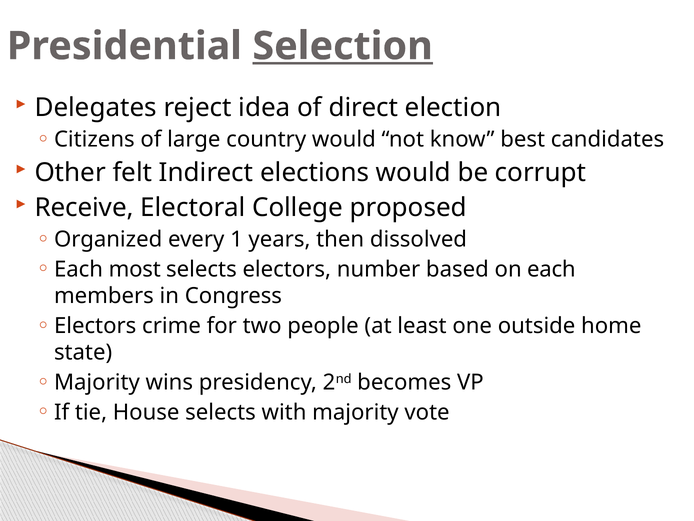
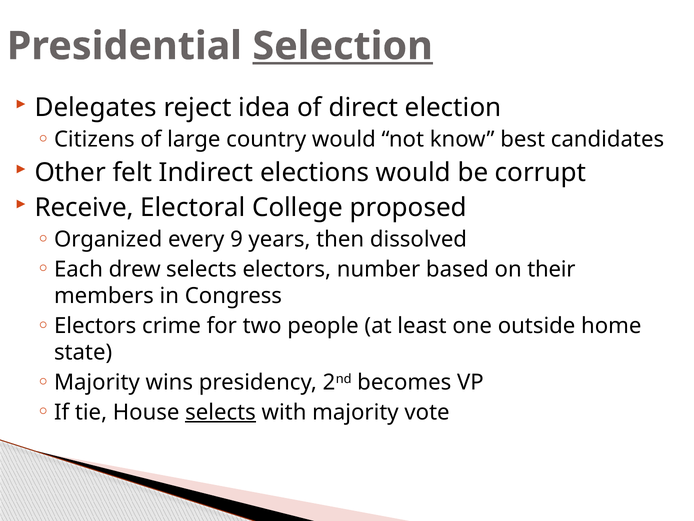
1: 1 -> 9
most: most -> drew
on each: each -> their
selects at (221, 412) underline: none -> present
